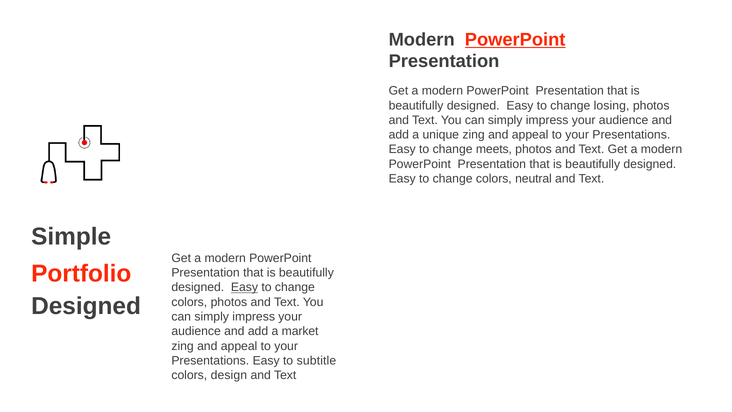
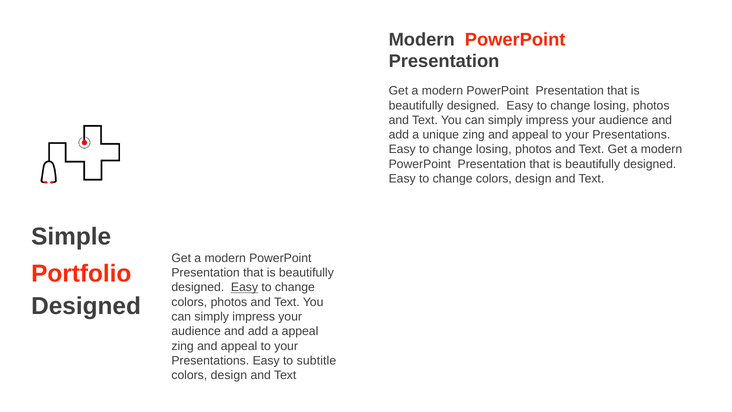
PowerPoint at (515, 39) underline: present -> none
meets at (494, 149): meets -> losing
change colors neutral: neutral -> design
a market: market -> appeal
